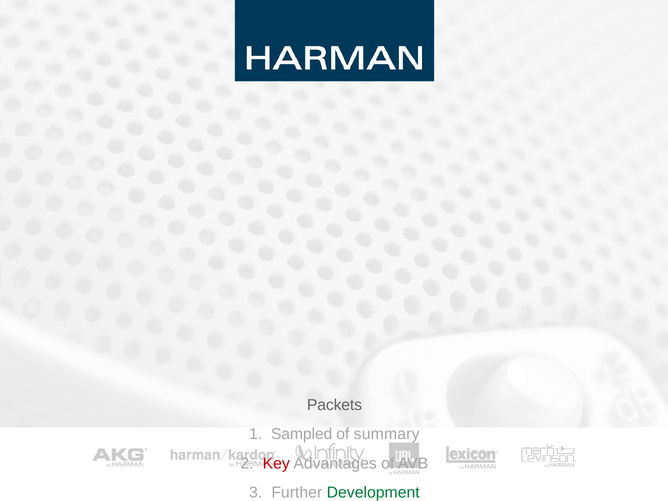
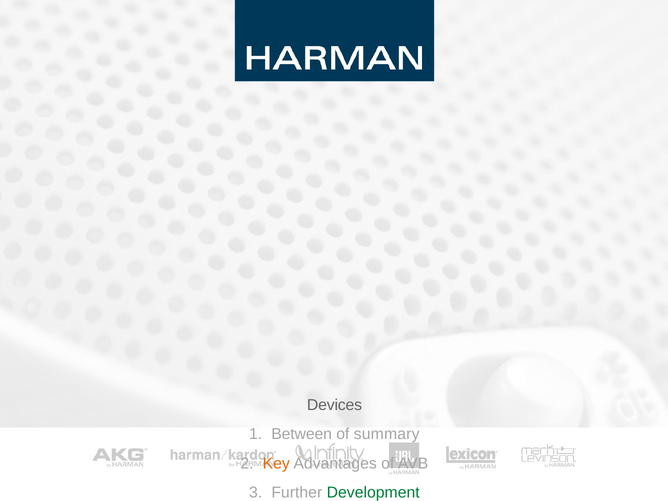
Packets: Packets -> Devices
Sampled: Sampled -> Between
Key colour: red -> orange
